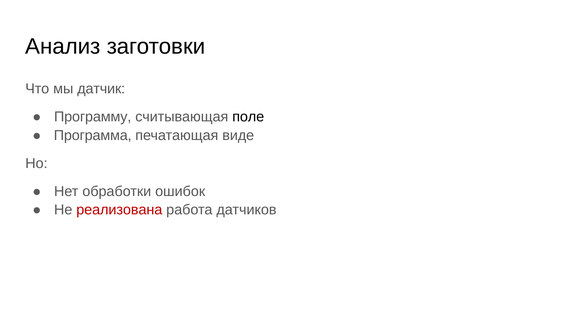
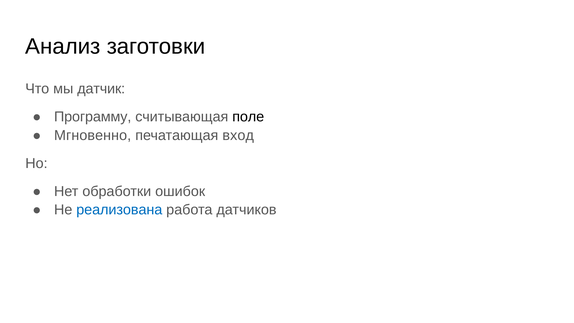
Программа: Программа -> Мгновенно
виде: виде -> вход
реализована colour: red -> blue
